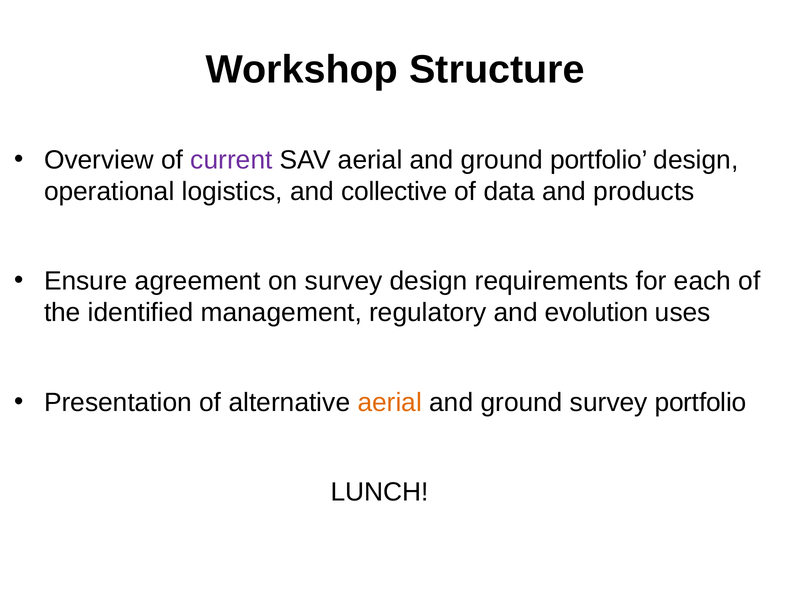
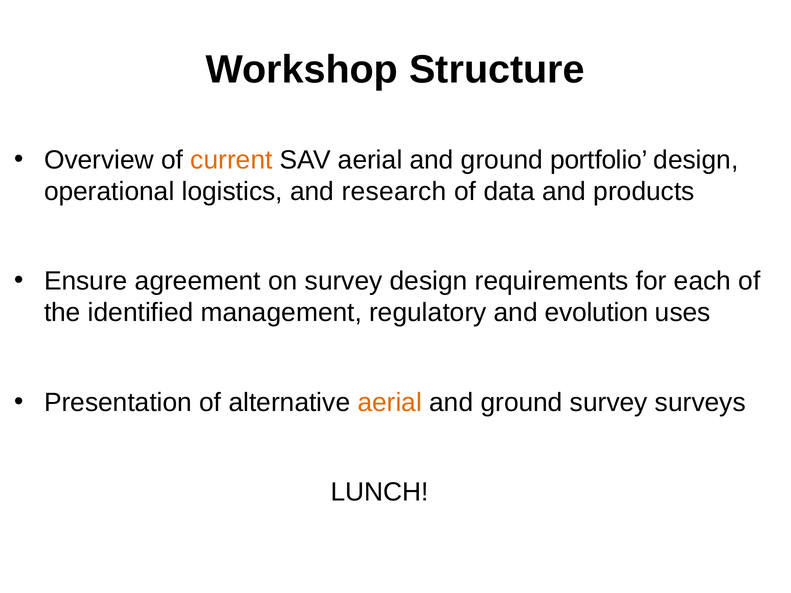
current colour: purple -> orange
collective: collective -> research
survey portfolio: portfolio -> surveys
